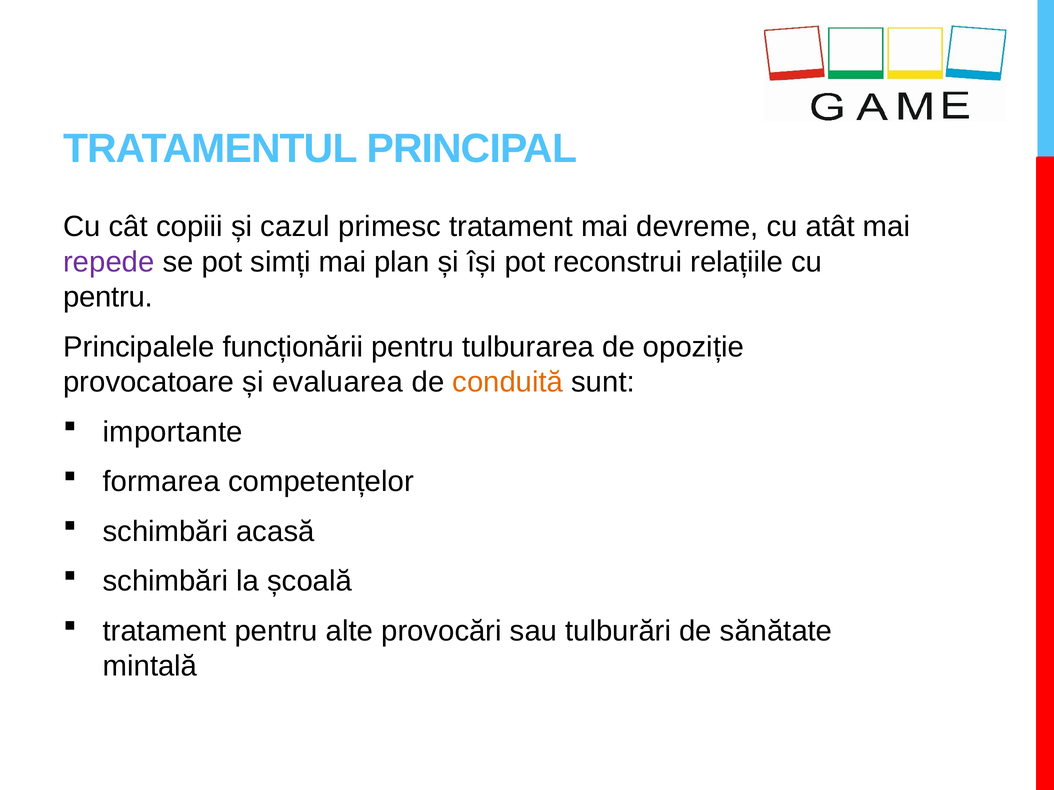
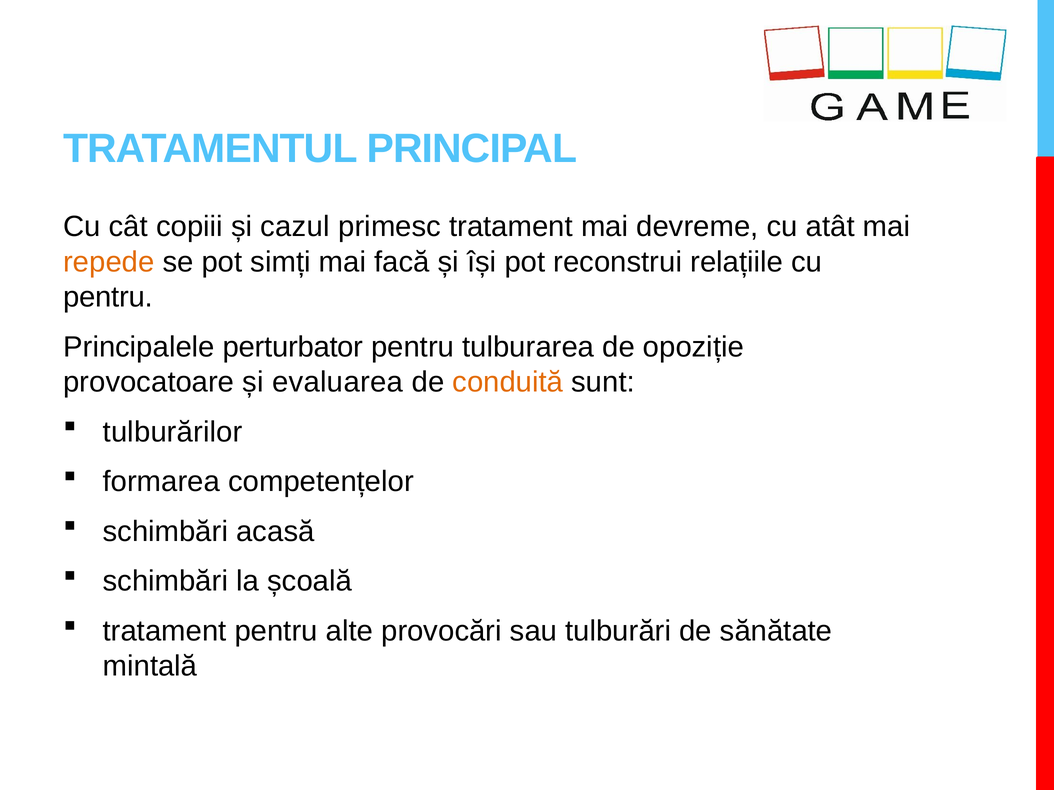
repede colour: purple -> orange
plan: plan -> facă
funcționării: funcționării -> perturbator
importante: importante -> tulburărilor
